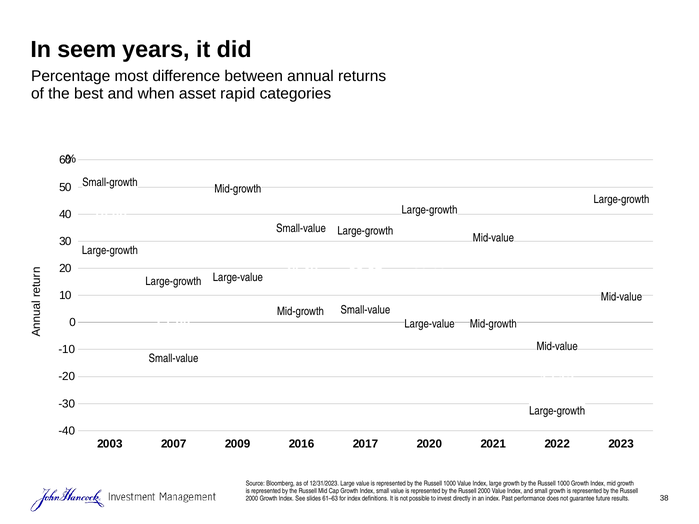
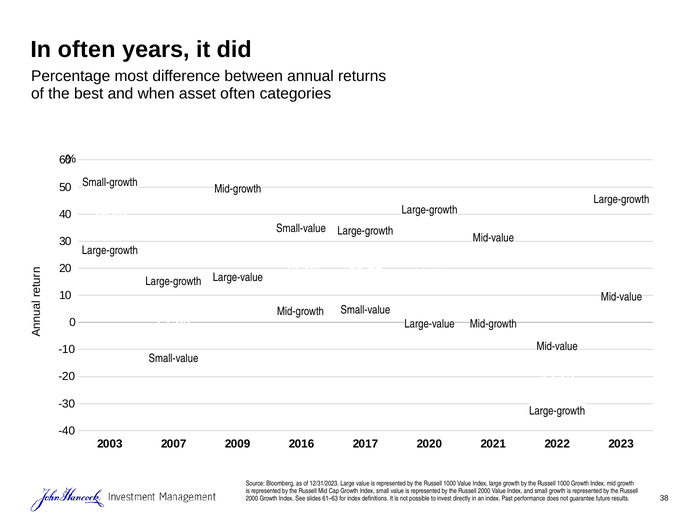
In seem: seem -> often
asset rapid: rapid -> often
